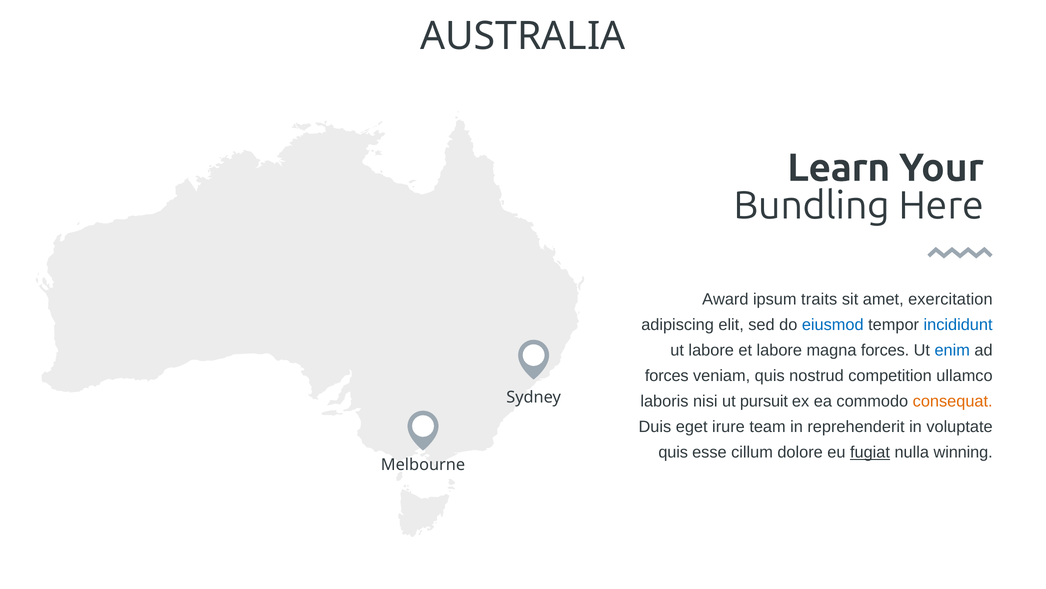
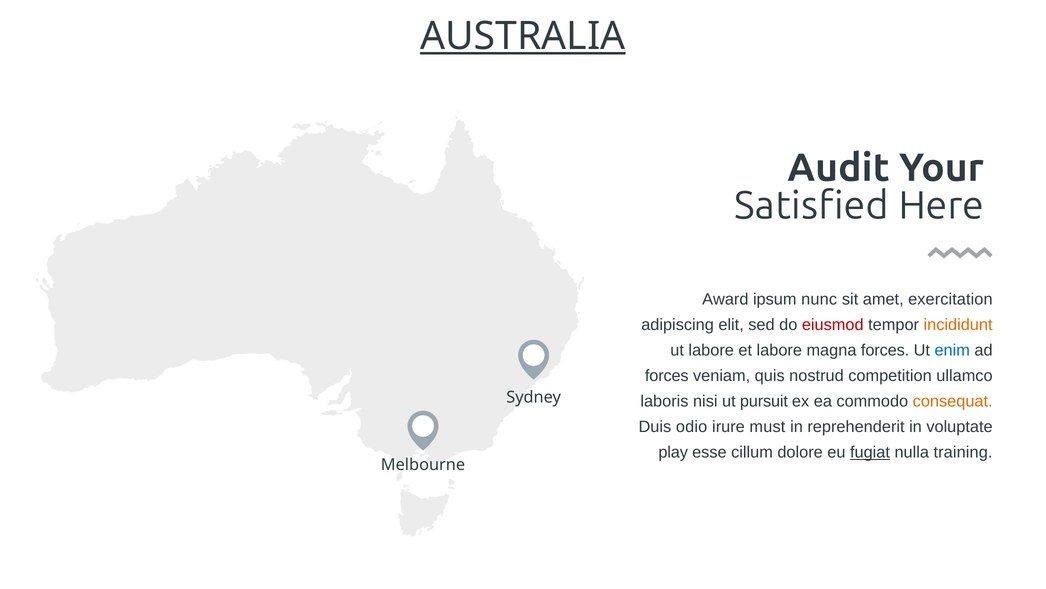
AUSTRALIA underline: none -> present
Learn: Learn -> Audit
Bundling: Bundling -> Satisfied
traits: traits -> nunc
eiusmod colour: blue -> red
incididunt colour: blue -> orange
eget: eget -> odio
team: team -> must
quis at (673, 452): quis -> play
winning: winning -> training
